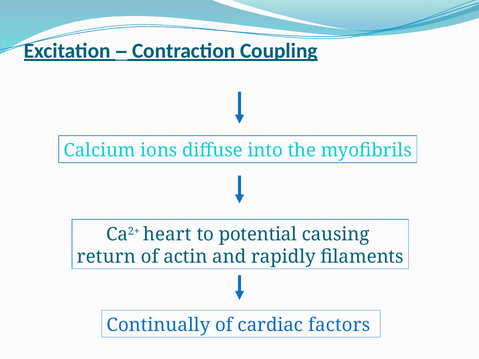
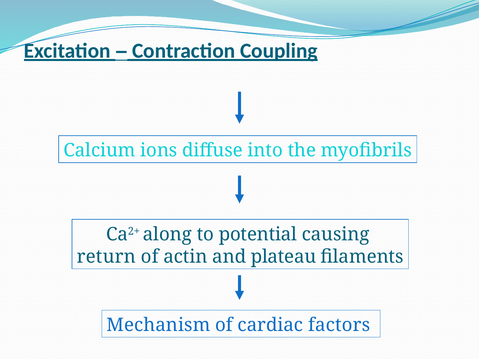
heart: heart -> along
rapidly: rapidly -> plateau
Continually: Continually -> Mechanism
